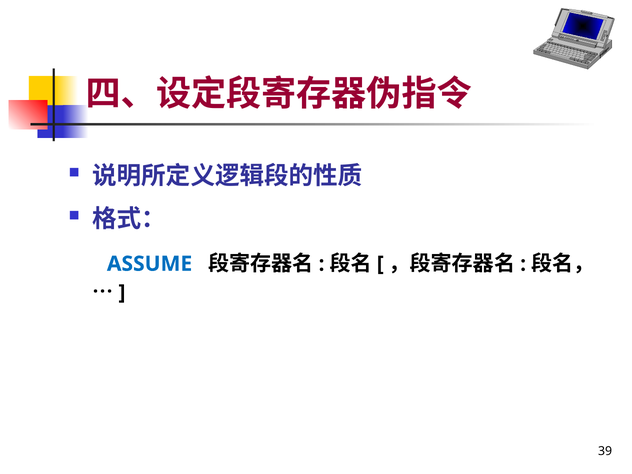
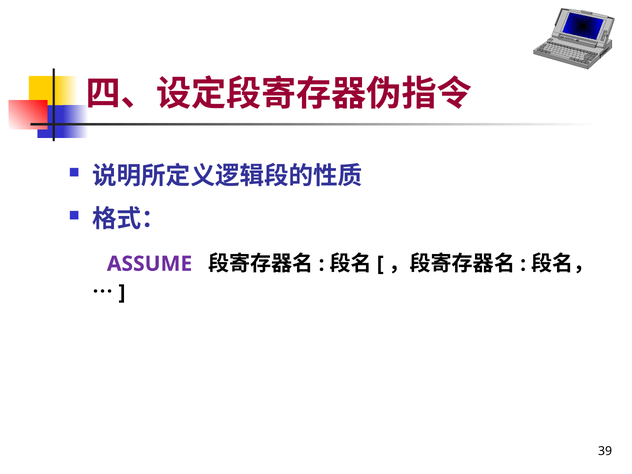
ASSUME colour: blue -> purple
